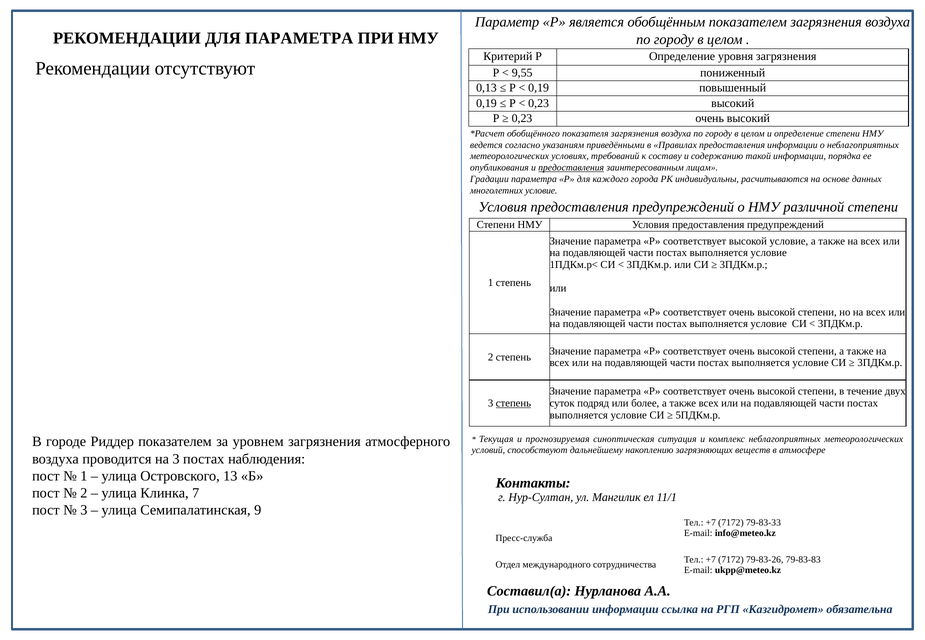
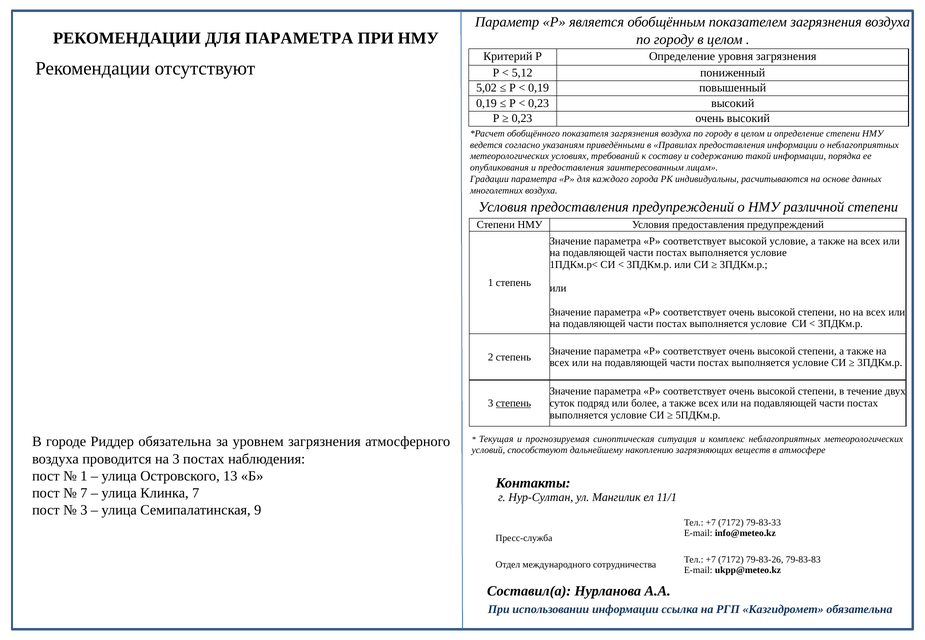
9,55: 9,55 -> 5,12
0,13: 0,13 -> 5,02
предоставления at (571, 168) underline: present -> none
многолетних условие: условие -> воздуха
Риддер показателем: показателем -> обязательна
2 at (84, 493): 2 -> 7
